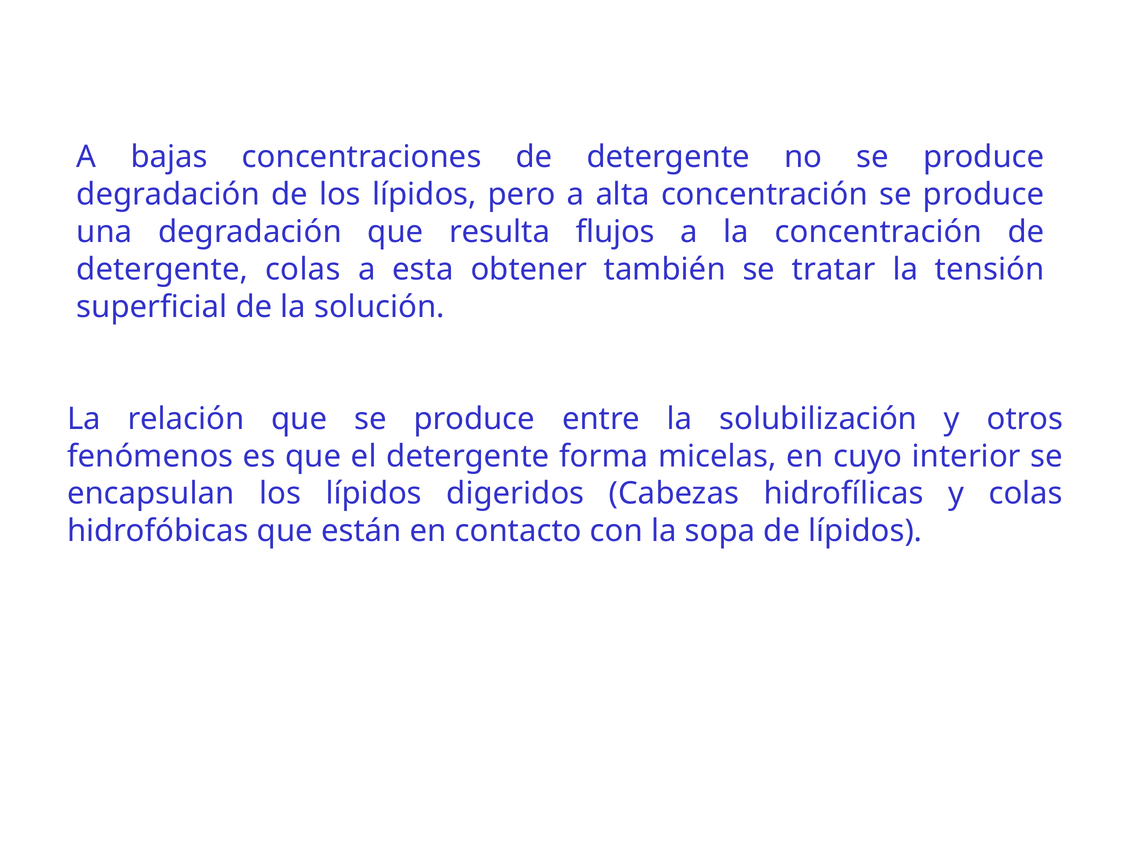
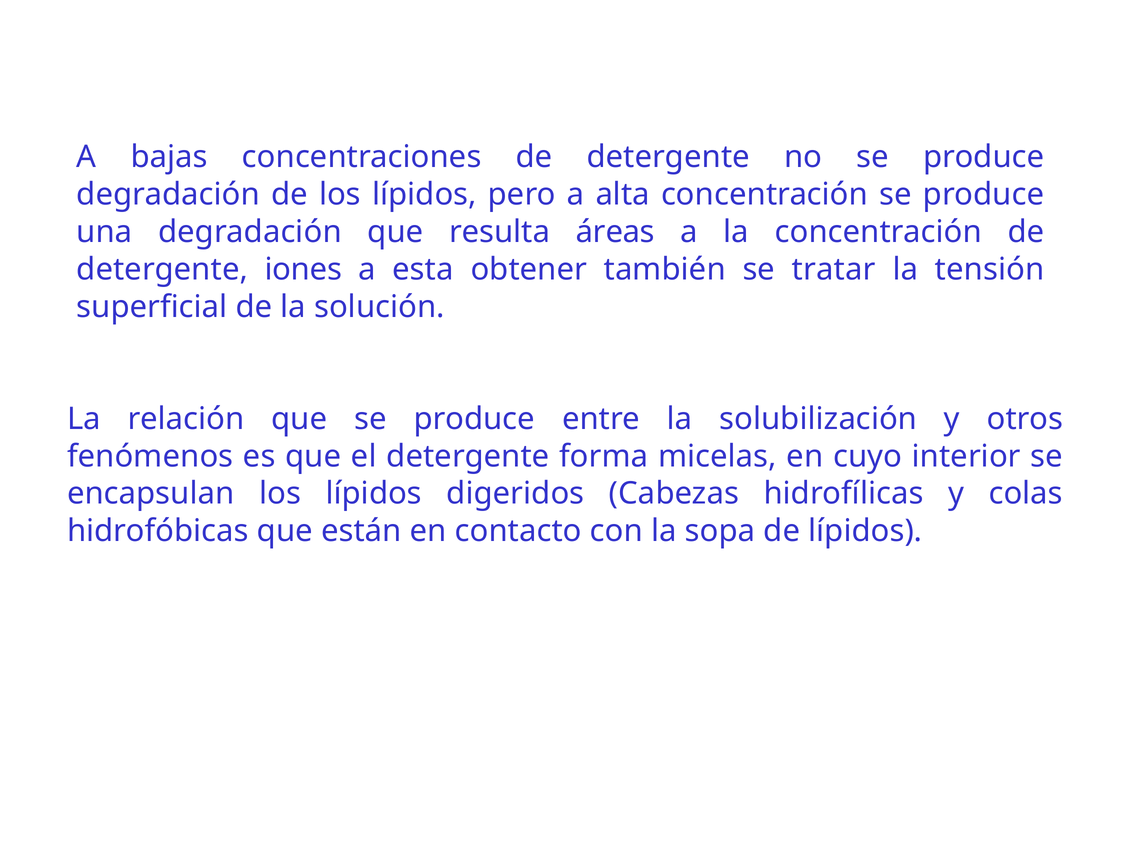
flujos: flujos -> áreas
detergente colas: colas -> iones
